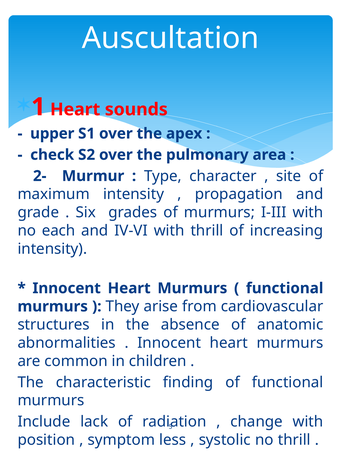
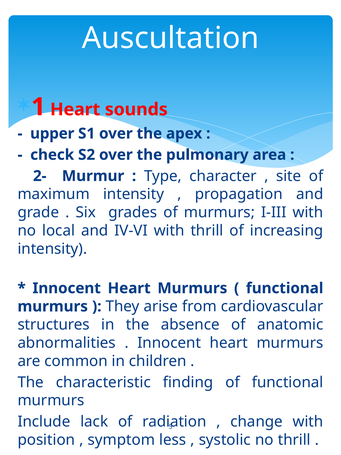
each: each -> local
